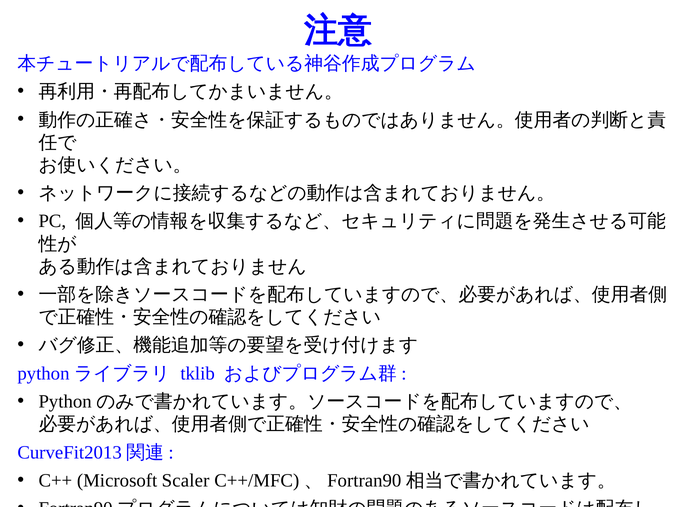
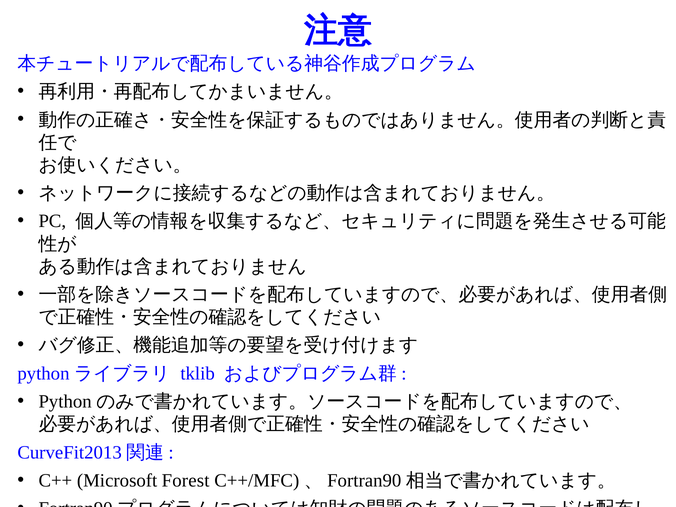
Scaler: Scaler -> Forest
